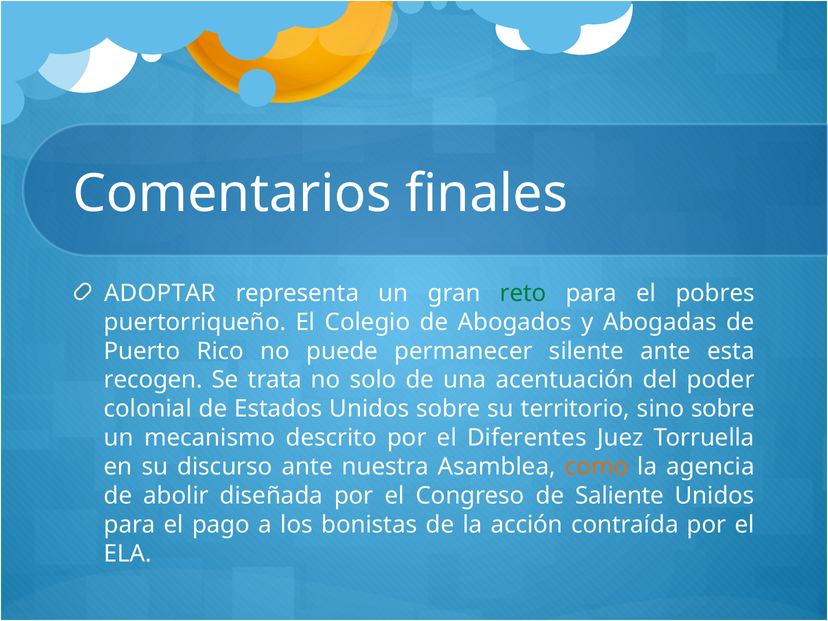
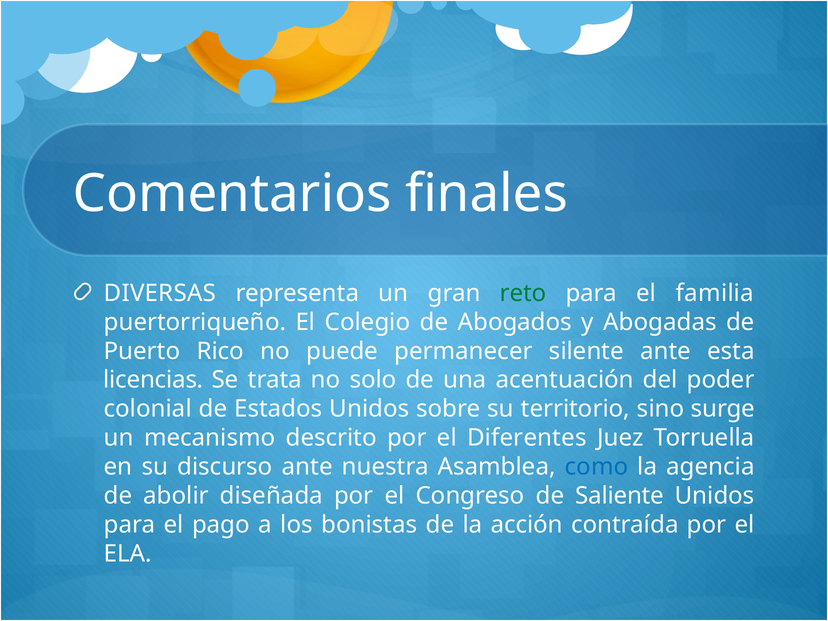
ADOPTAR: ADOPTAR -> DIVERSAS
pobres: pobres -> familia
recogen: recogen -> licencias
sino sobre: sobre -> surge
como colour: orange -> blue
